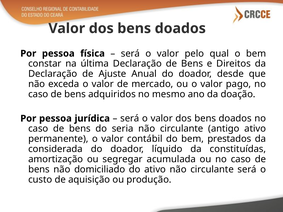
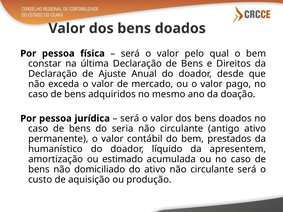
considerada: considerada -> humanístico
constituídas: constituídas -> apresentem
segregar: segregar -> estimado
